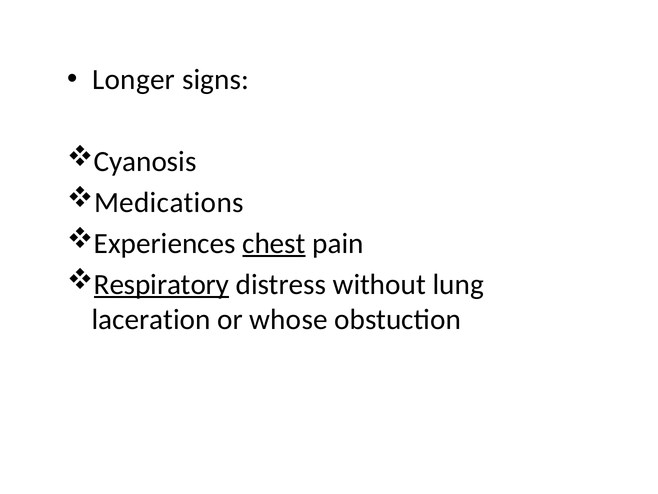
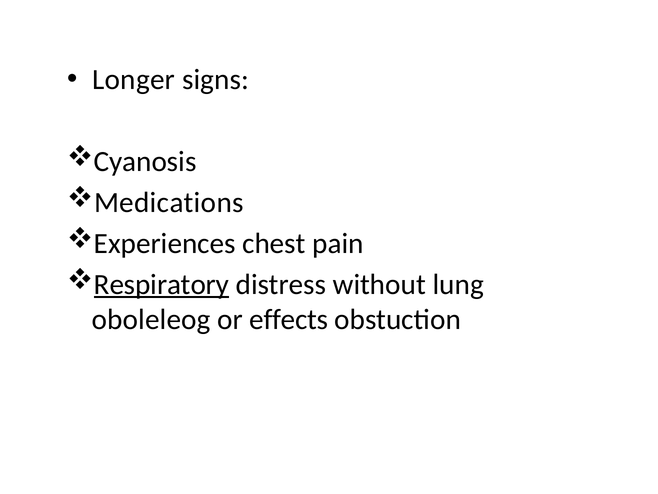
chest underline: present -> none
laceration: laceration -> oboleleog
whose: whose -> effects
